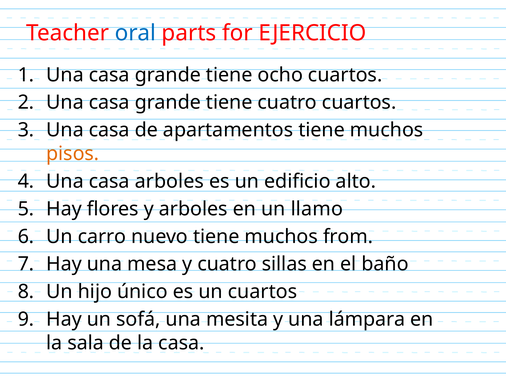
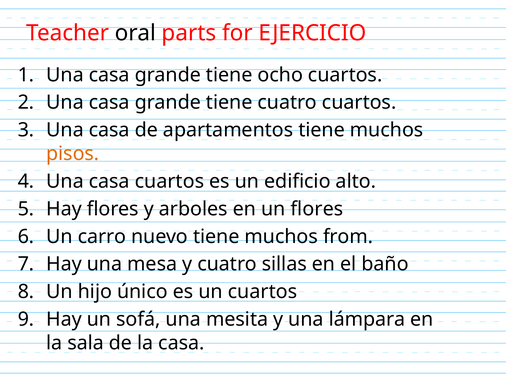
oral colour: blue -> black
casa arboles: arboles -> cuartos
un llamo: llamo -> flores
